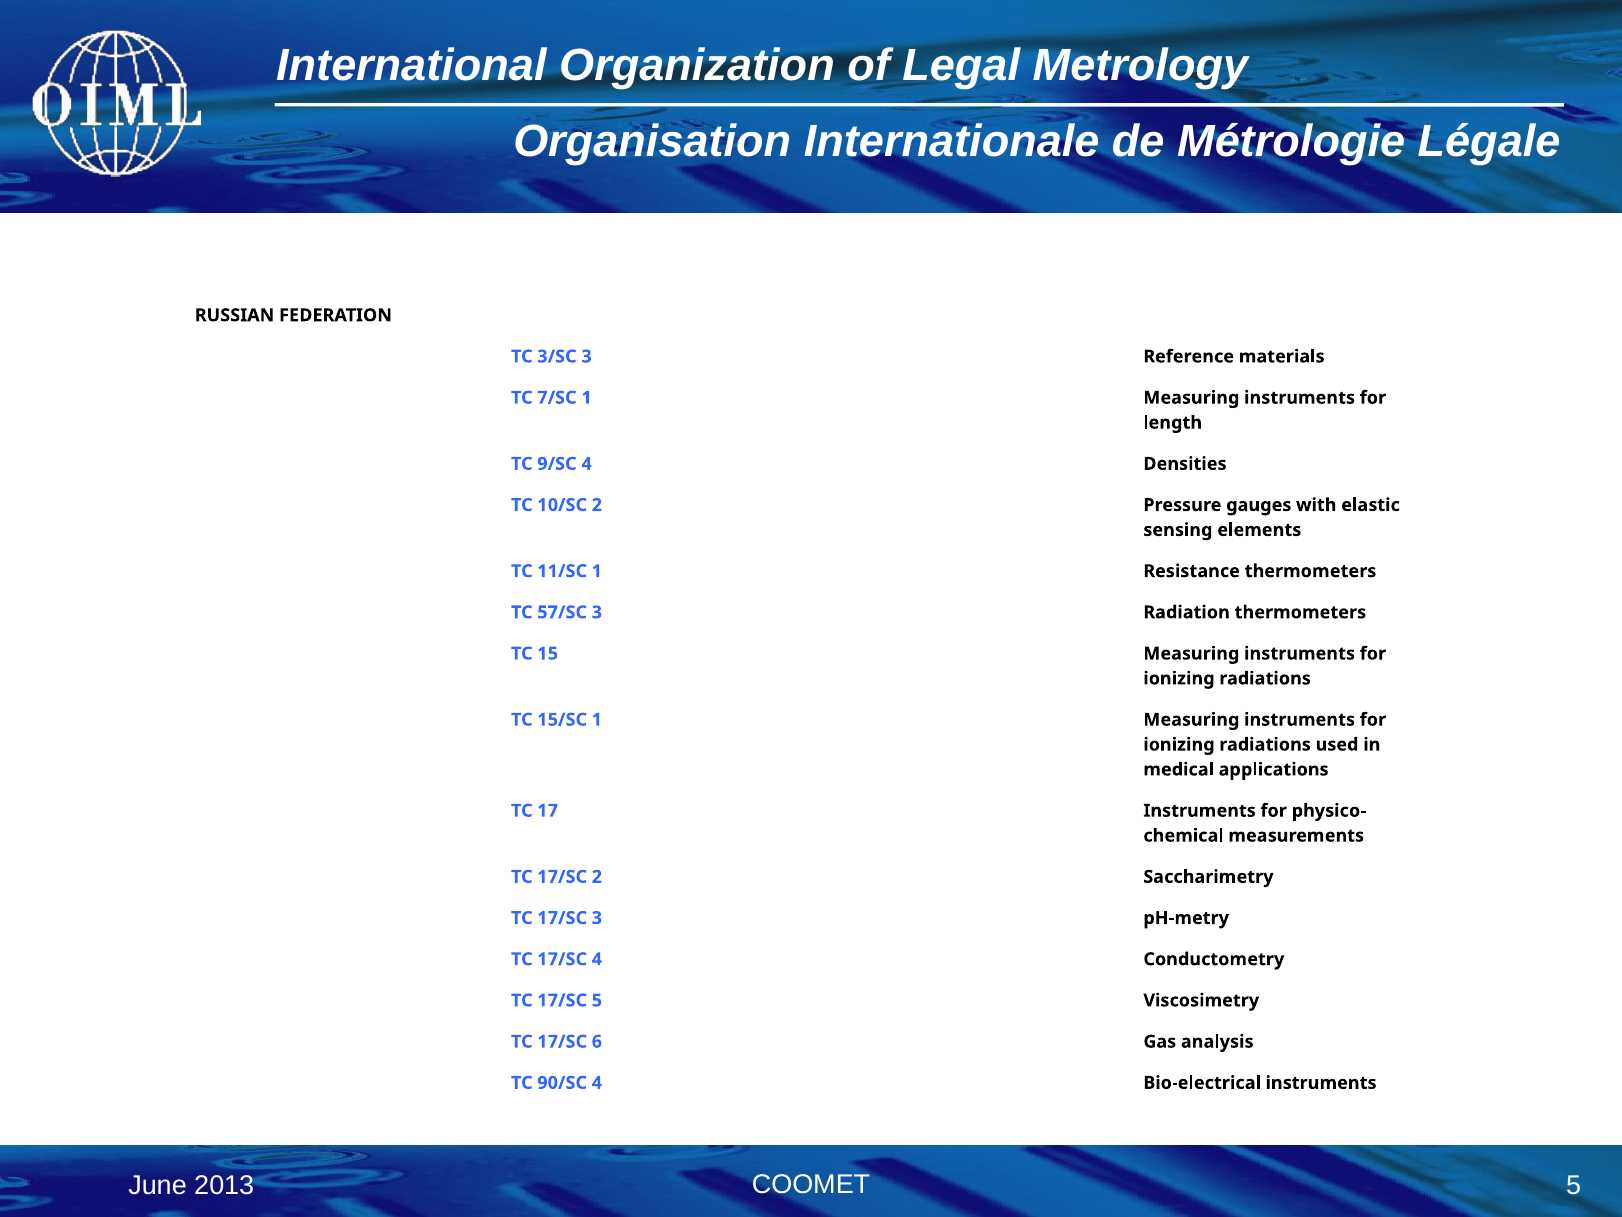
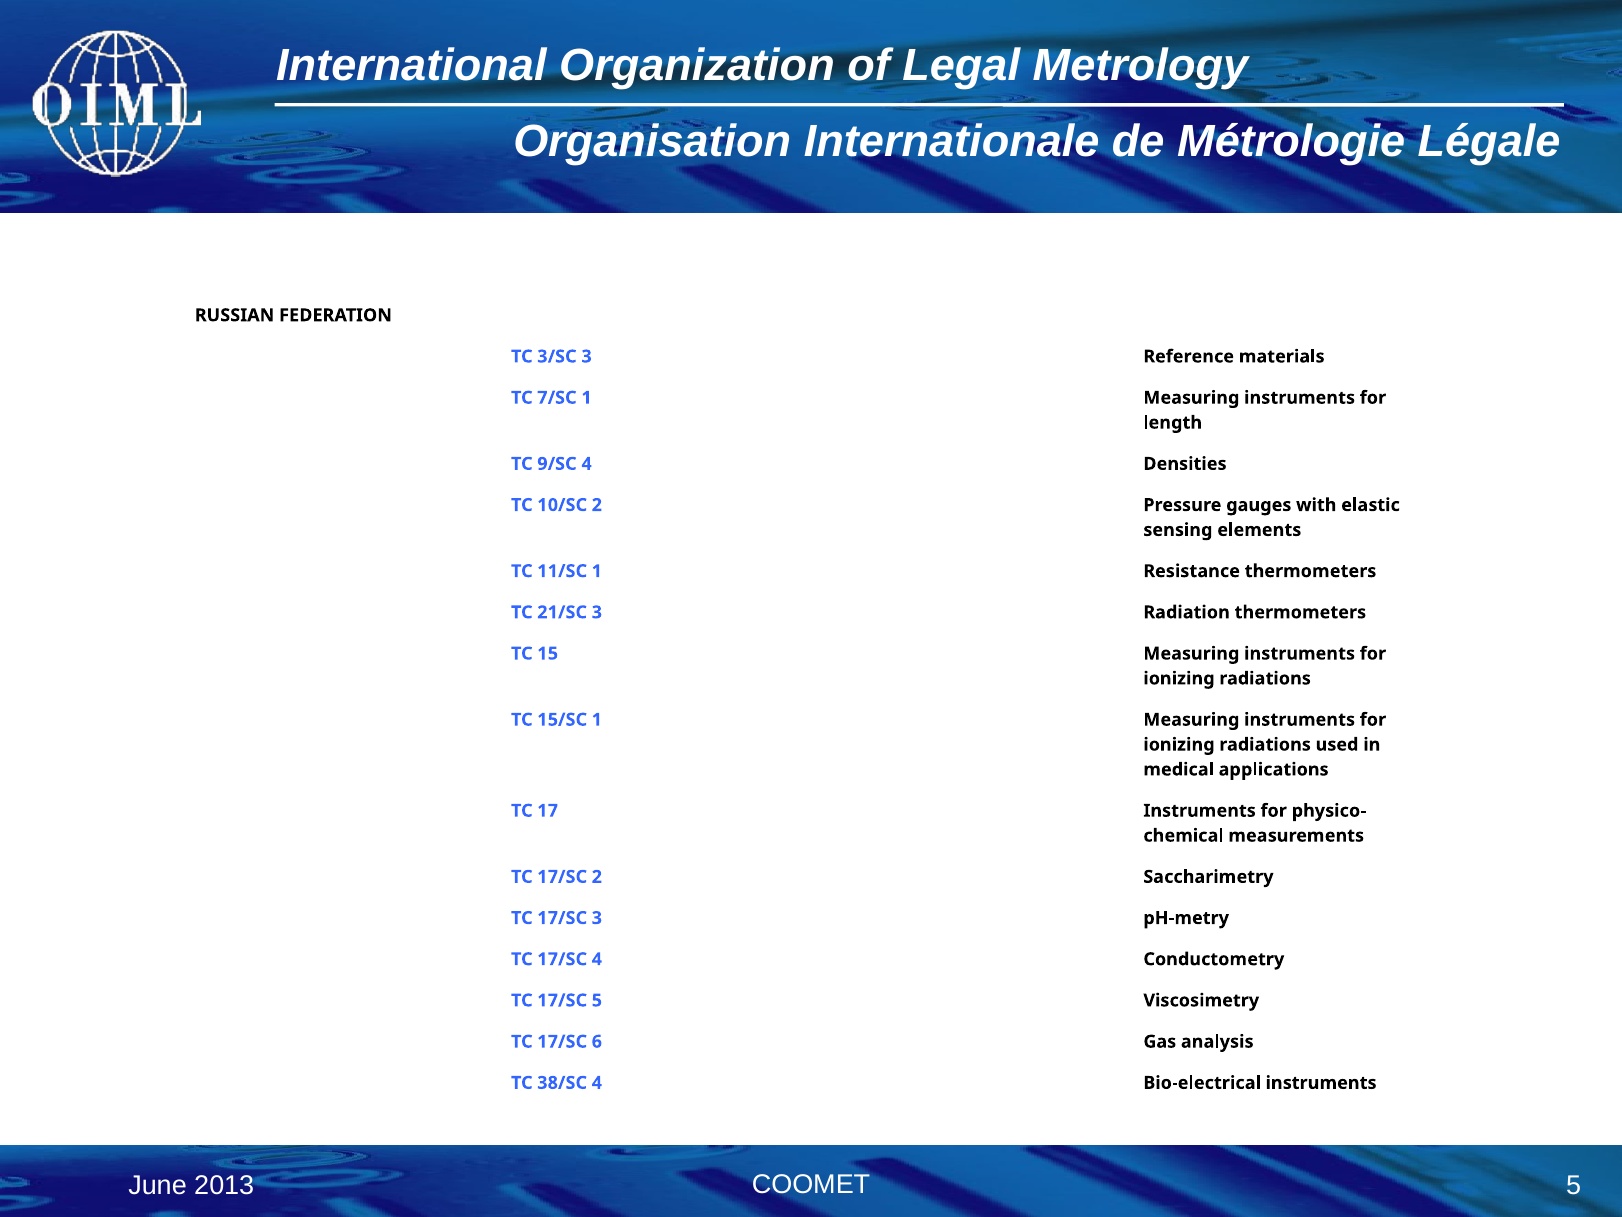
57/SC: 57/SC -> 21/SC
90/SC: 90/SC -> 38/SC
